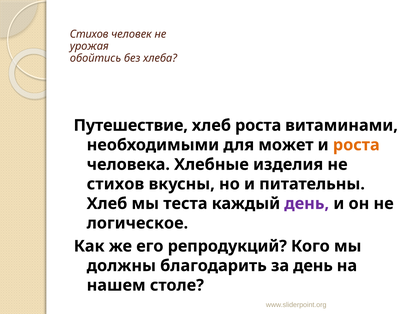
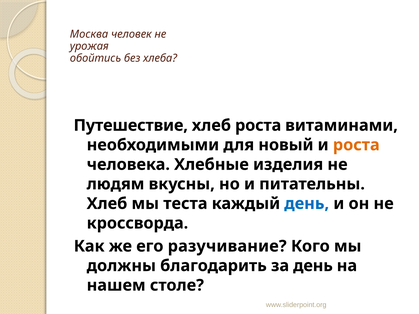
Стихов at (89, 34): Стихов -> Москва
может: может -> новый
стихов at (115, 184): стихов -> людям
день at (307, 204) colour: purple -> blue
логическое: логическое -> кроссворда
репродукций: репродукций -> разучивание
